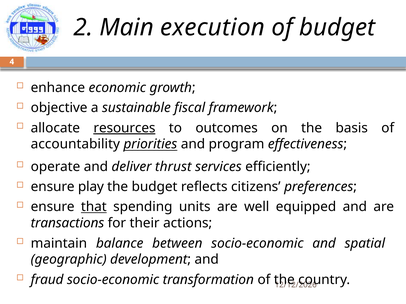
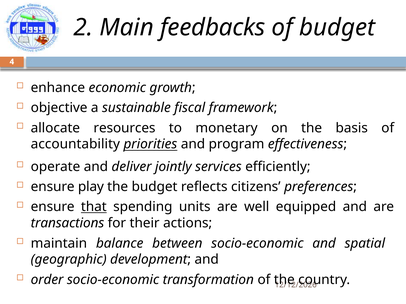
execution: execution -> feedbacks
resources underline: present -> none
outcomes: outcomes -> monetary
thrust: thrust -> jointly
fraud: fraud -> order
